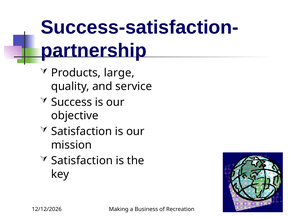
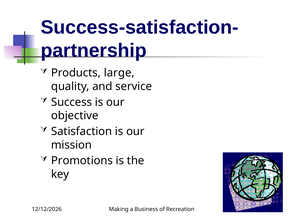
Satisfaction at (82, 160): Satisfaction -> Promotions
